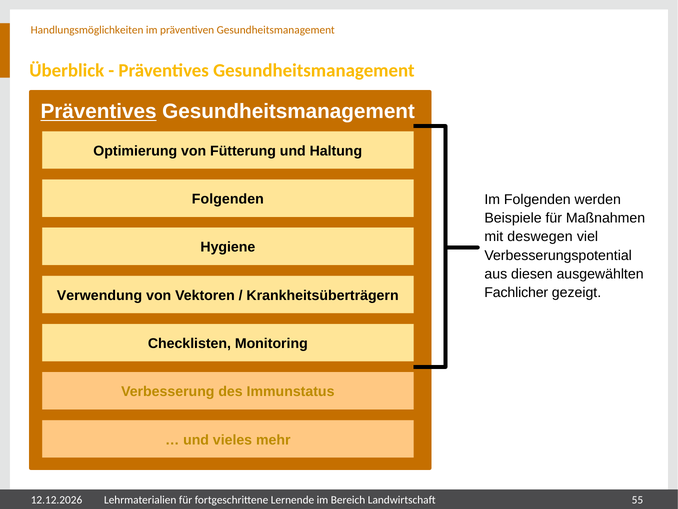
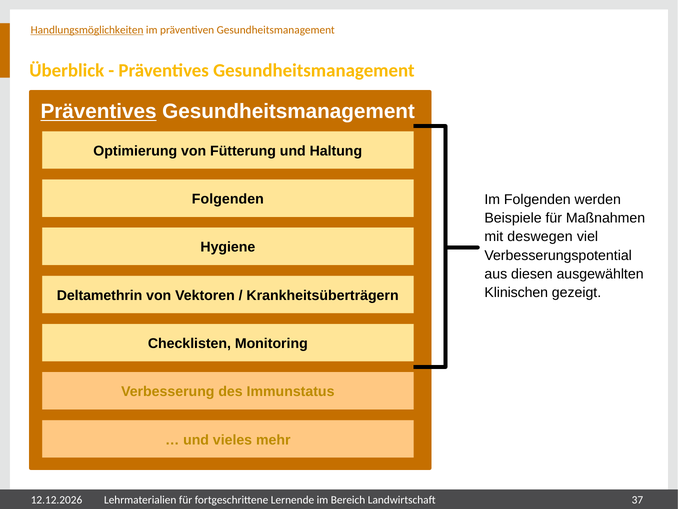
Handlungsmöglichkeiten underline: none -> present
Fachlicher: Fachlicher -> Klinischen
Verwendung: Verwendung -> Deltamethrin
55: 55 -> 37
